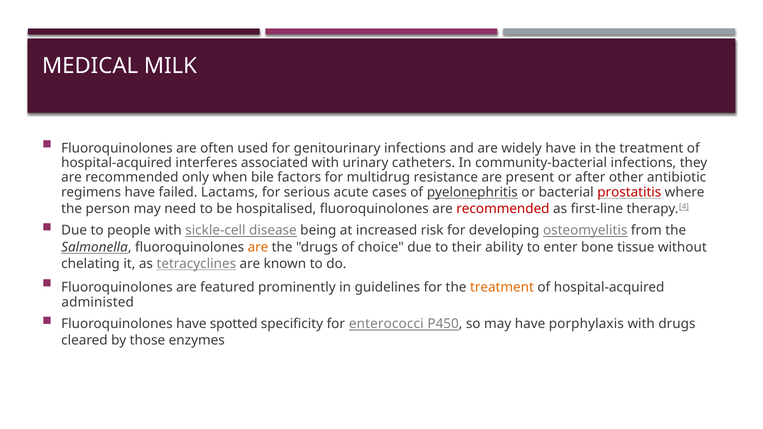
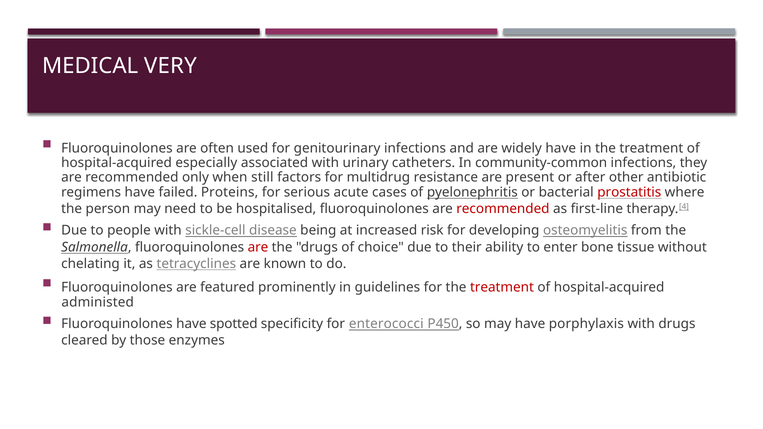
MILK: MILK -> VERY
interferes: interferes -> especially
community-bacterial: community-bacterial -> community-common
bile: bile -> still
Lactams: Lactams -> Proteins
are at (258, 247) colour: orange -> red
treatment at (502, 288) colour: orange -> red
